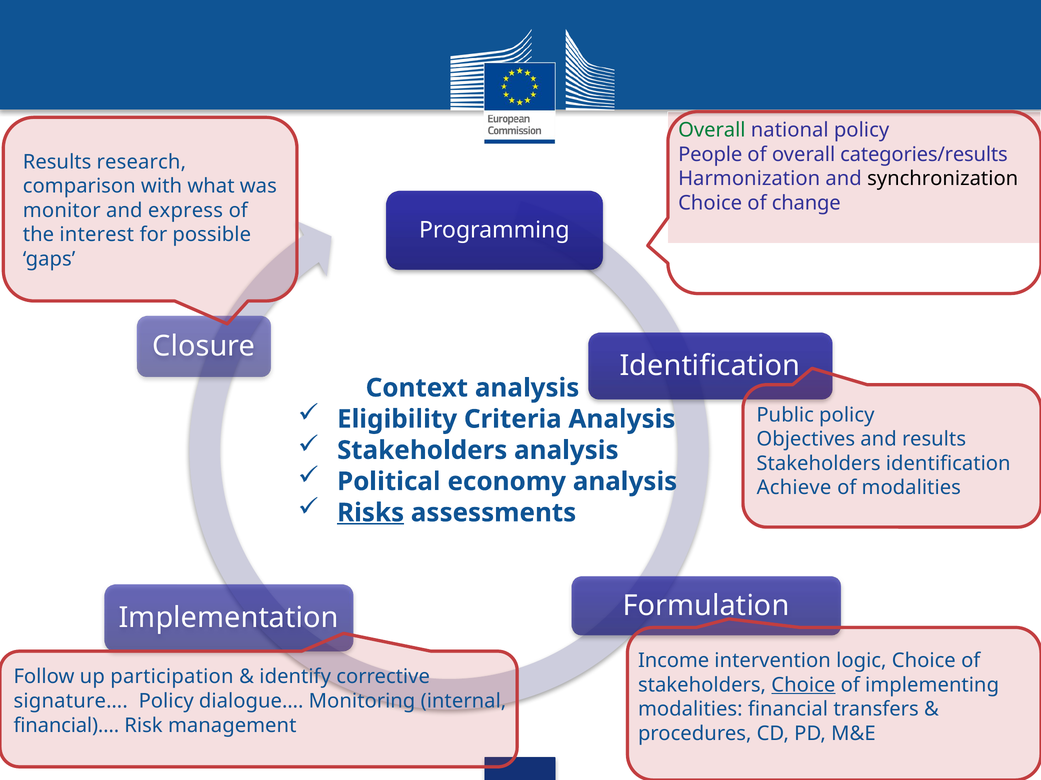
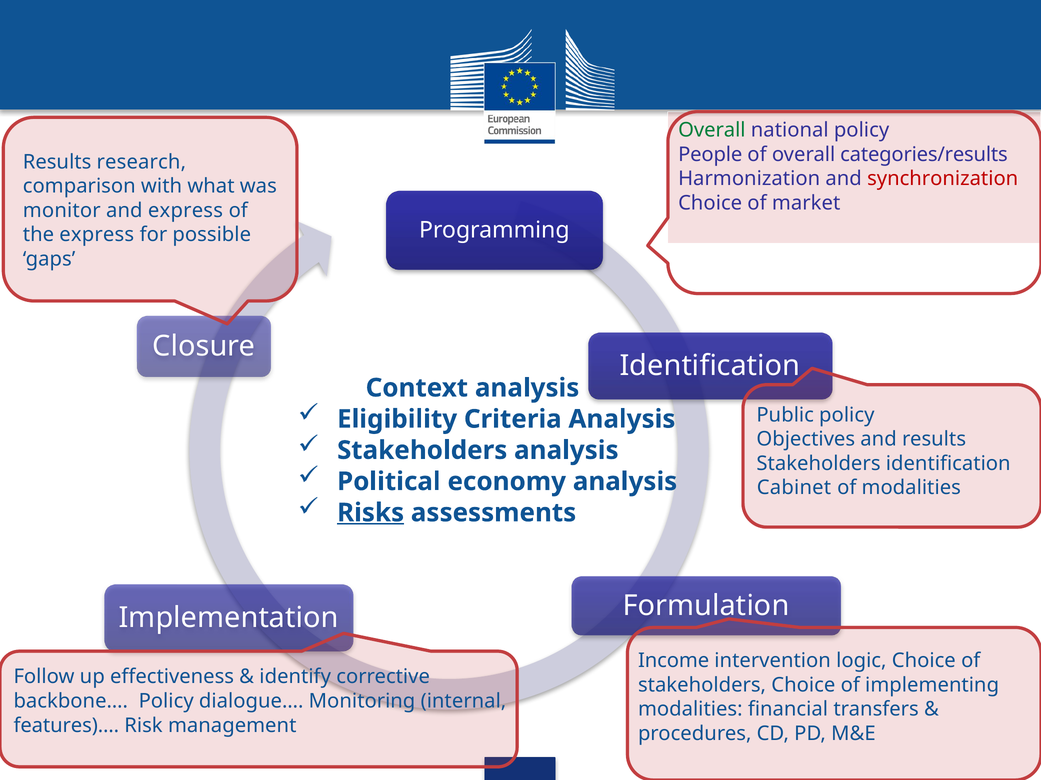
synchronization colour: black -> red
change: change -> market
the interest: interest -> express
Achieve: Achieve -> Cabinet
participation: participation -> effectiveness
Choice at (803, 686) underline: present -> none
signature…: signature… -> backbone…
financial)…: financial)… -> features)…
